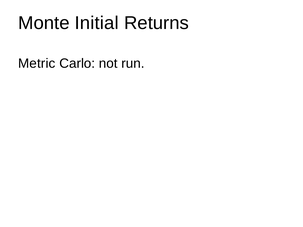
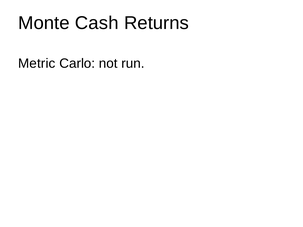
Initial: Initial -> Cash
